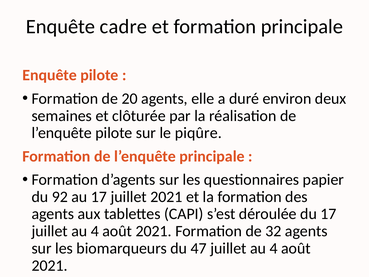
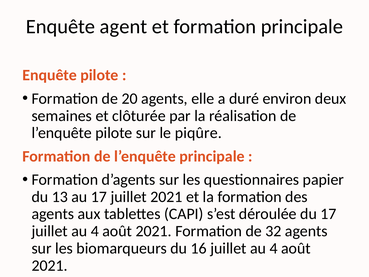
cadre: cadre -> agent
92: 92 -> 13
47: 47 -> 16
